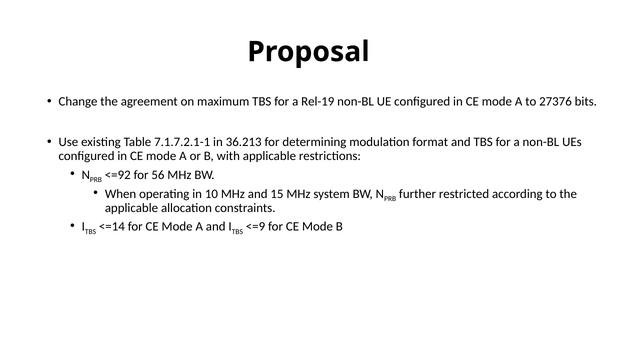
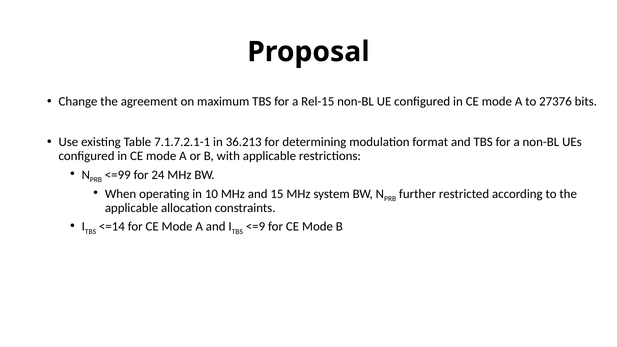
Rel-19: Rel-19 -> Rel-15
<=92: <=92 -> <=99
56: 56 -> 24
